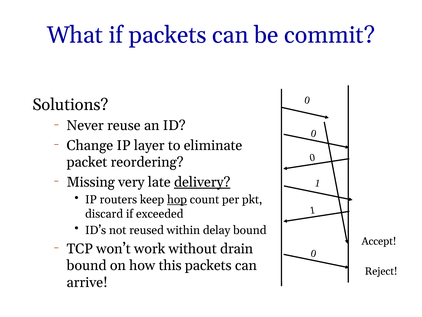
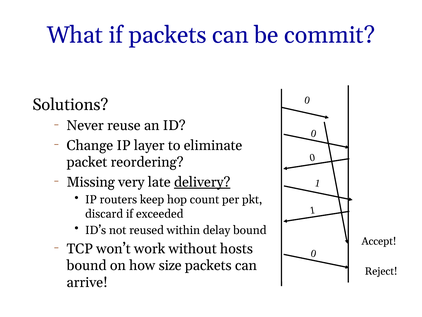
hop underline: present -> none
drain: drain -> hosts
this: this -> size
